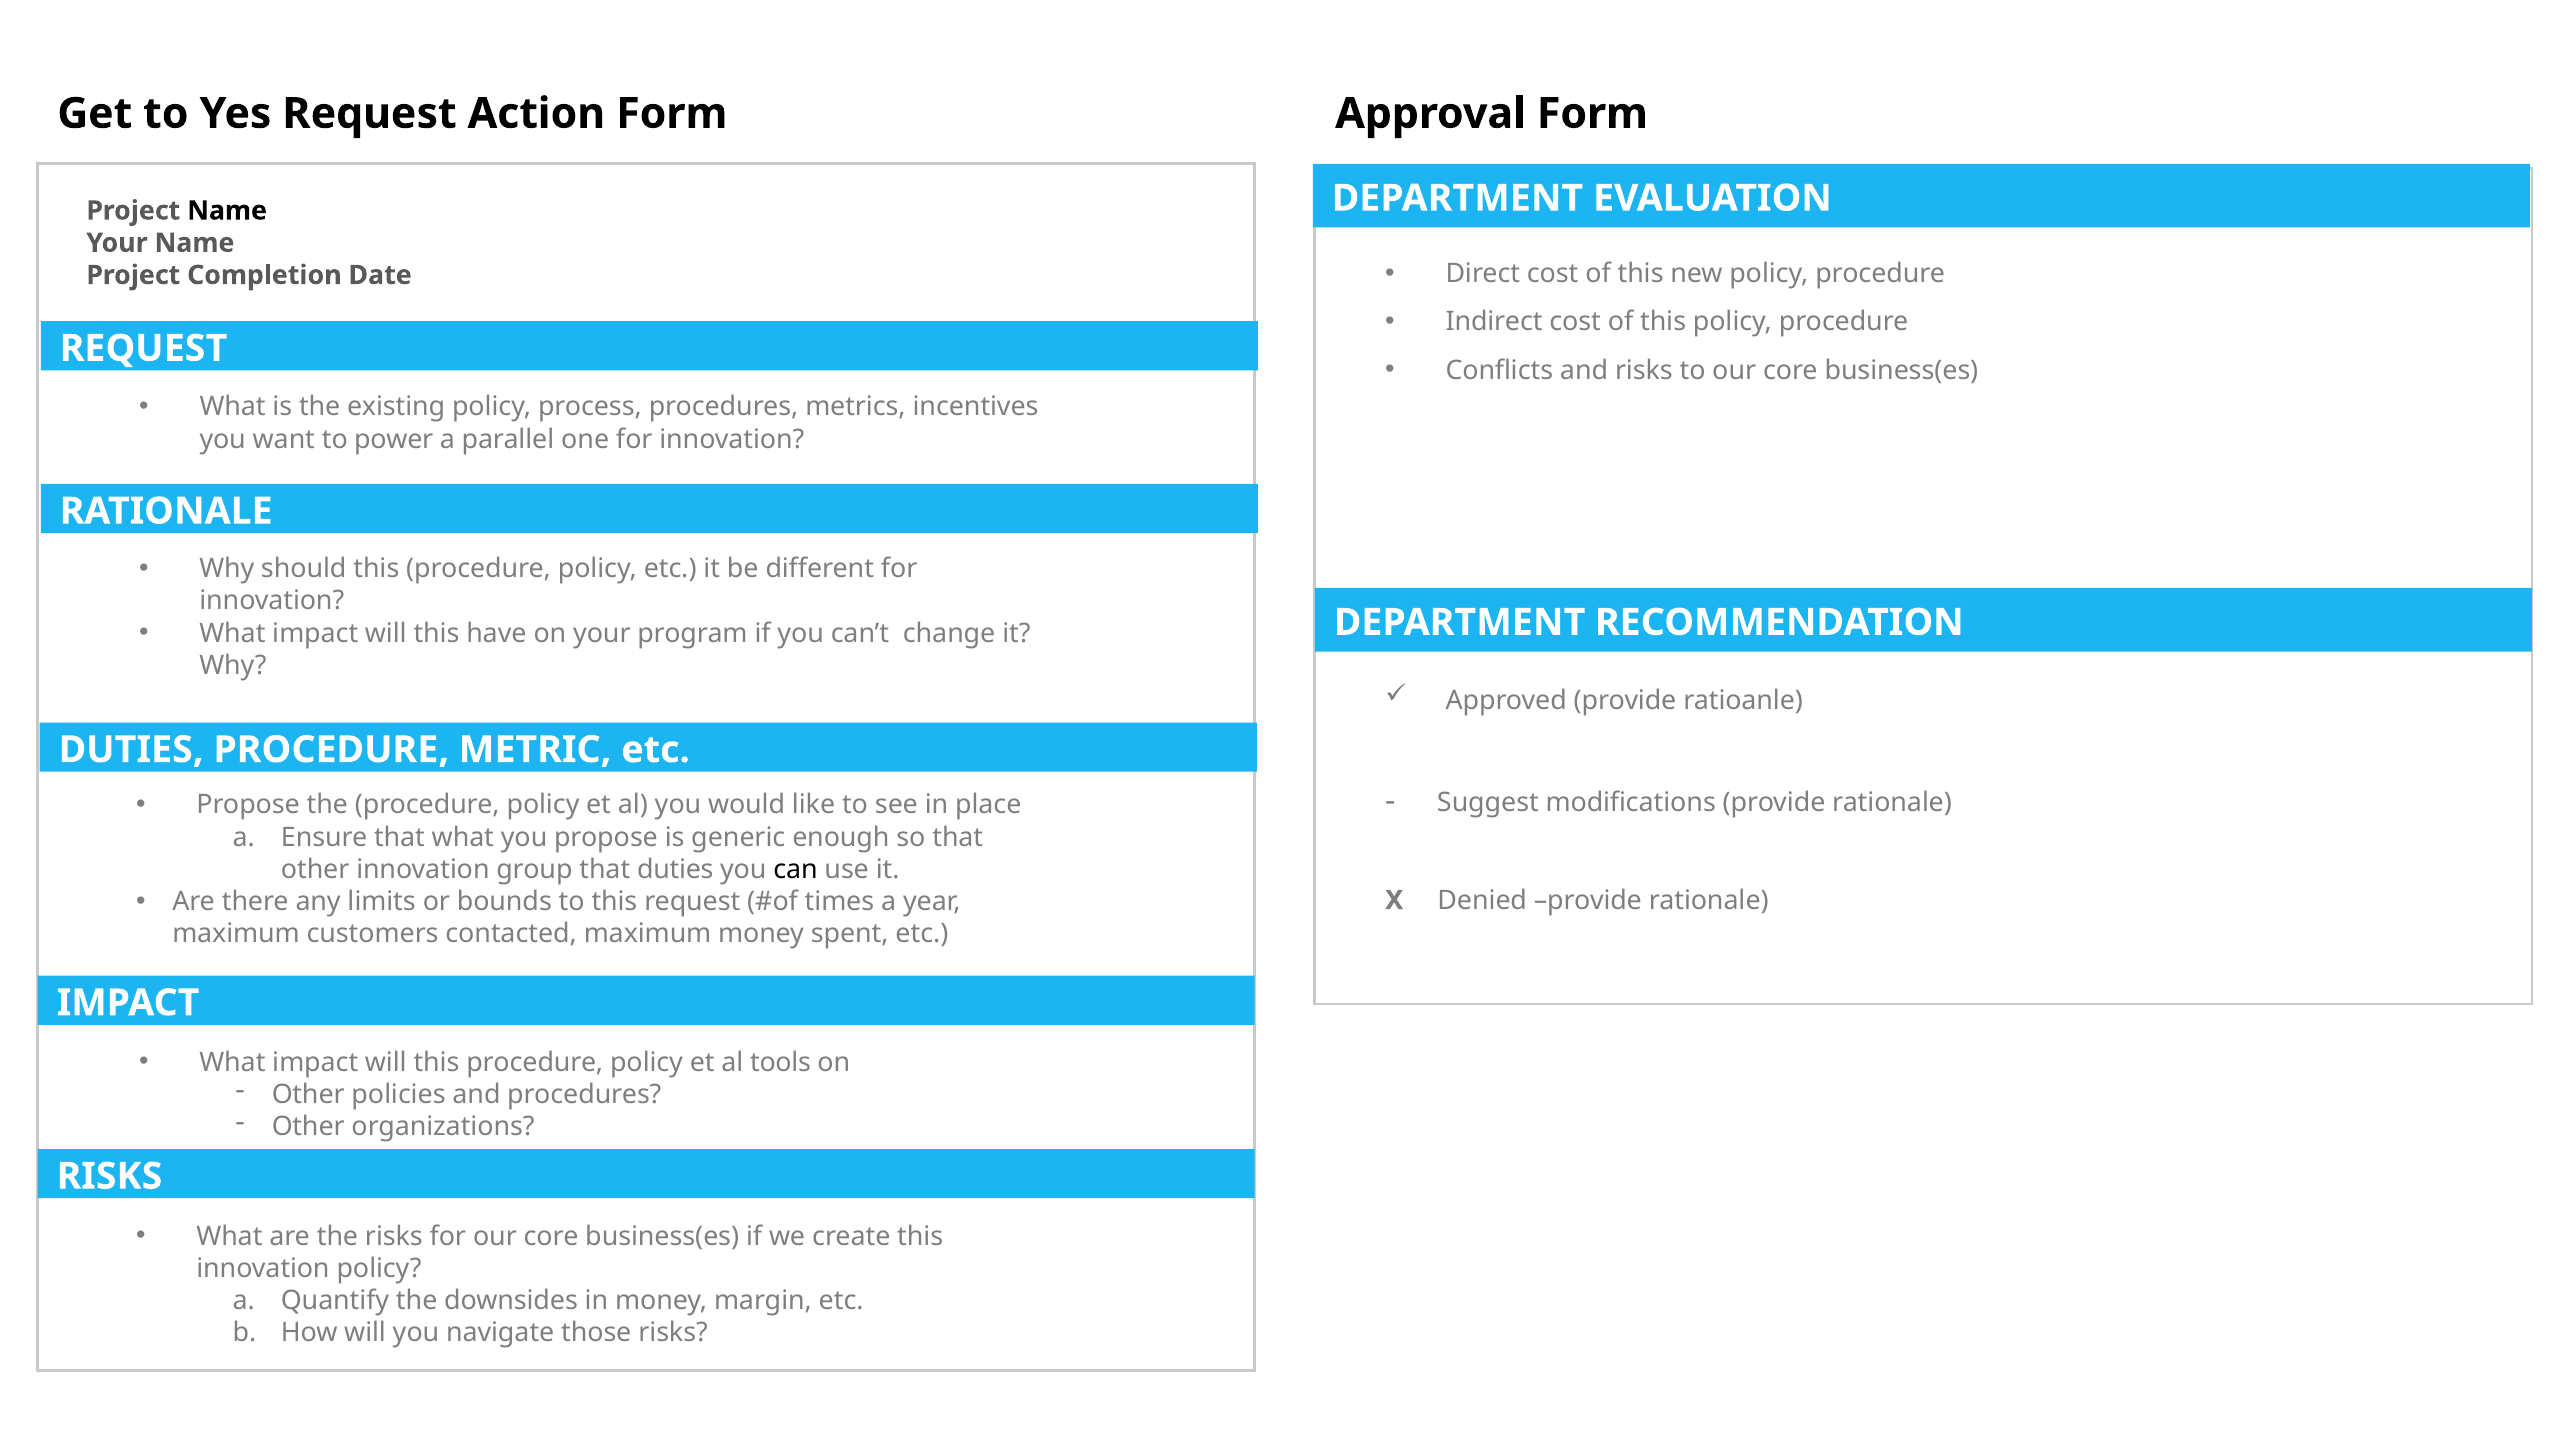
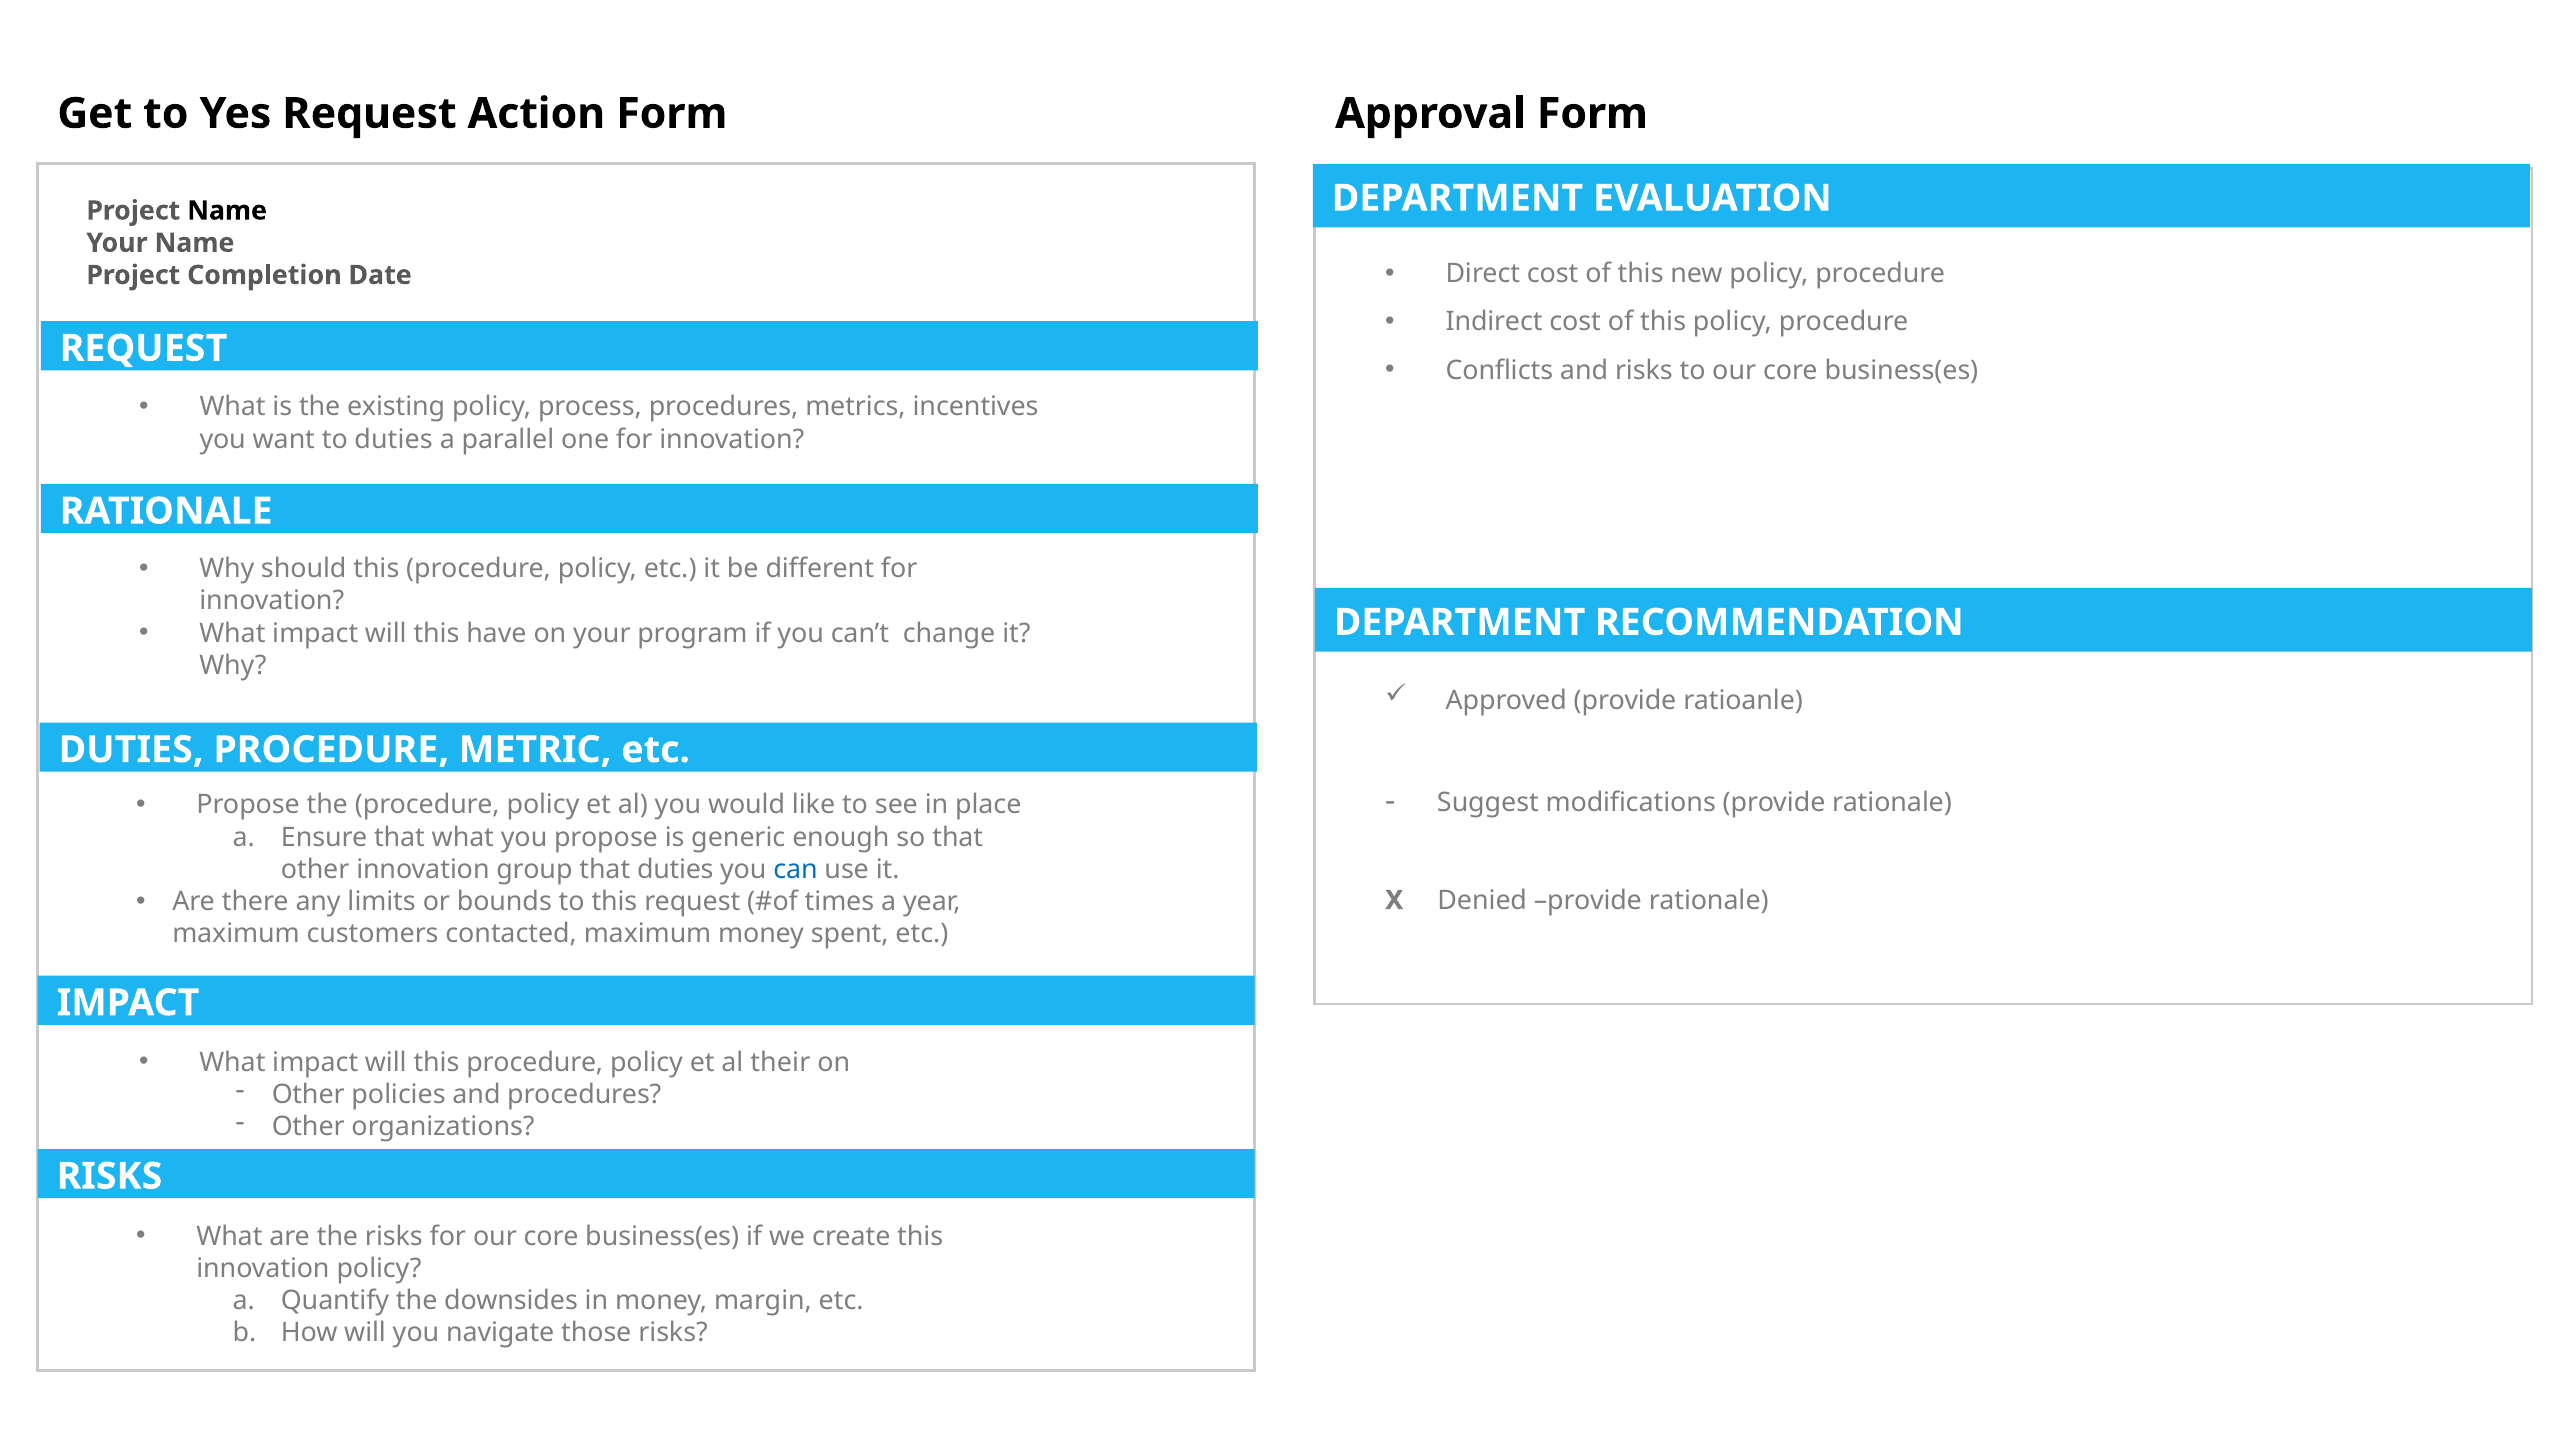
to power: power -> duties
can colour: black -> blue
tools: tools -> their
